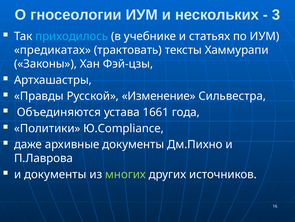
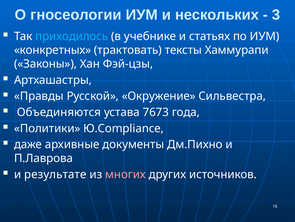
предикатах: предикатах -> конкретных
Изменение: Изменение -> Окружение
1661: 1661 -> 7673
и документы: документы -> результате
многих colour: light green -> pink
